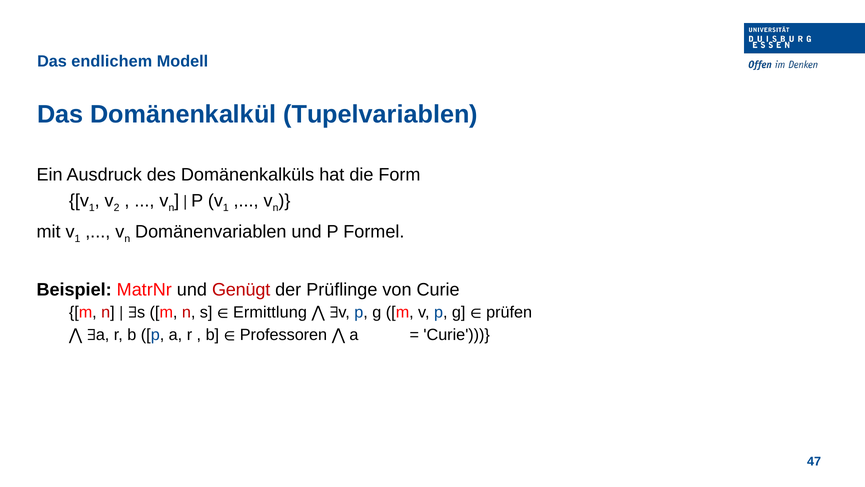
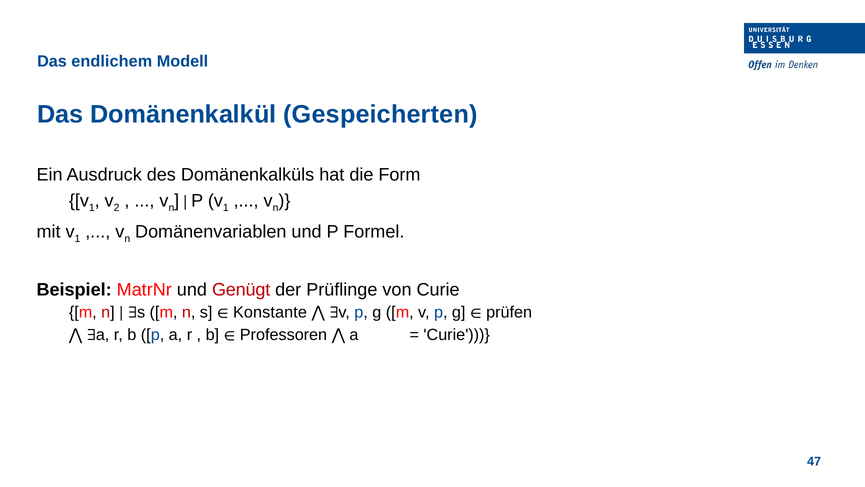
Tupelvariablen: Tupelvariablen -> Gespeicherten
Ermittlung: Ermittlung -> Konstante
